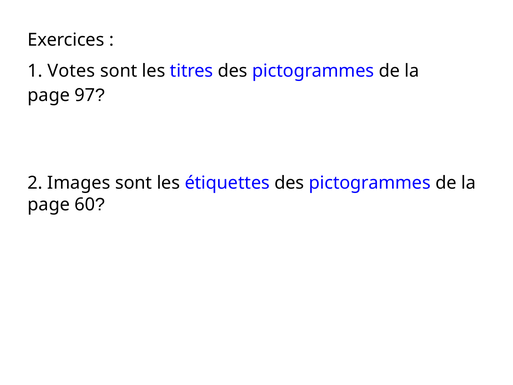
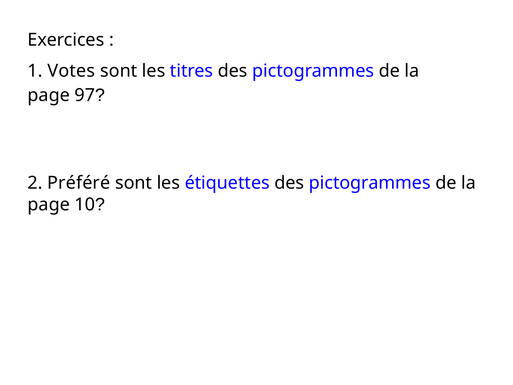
Images: Images -> Préféré
60: 60 -> 10
